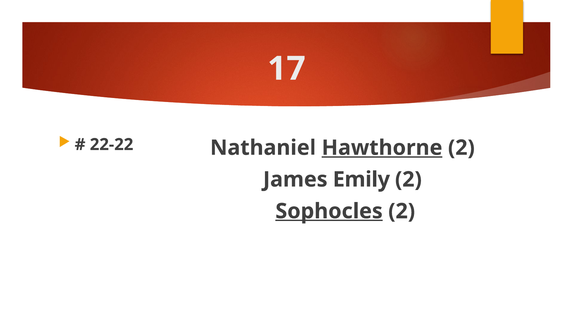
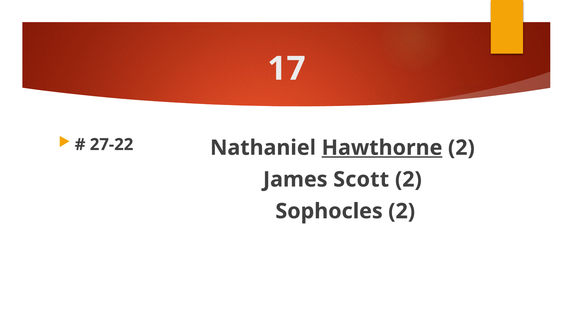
22-22: 22-22 -> 27-22
Emily: Emily -> Scott
Sophocles underline: present -> none
